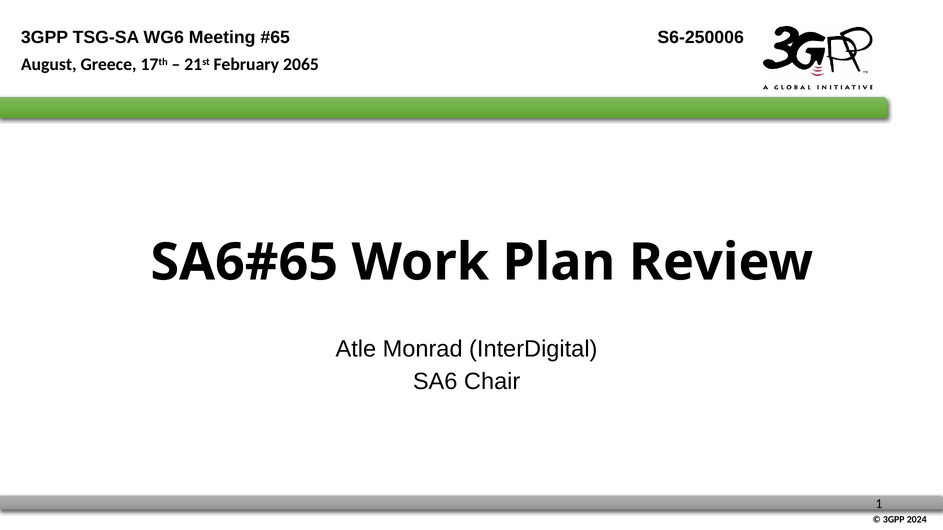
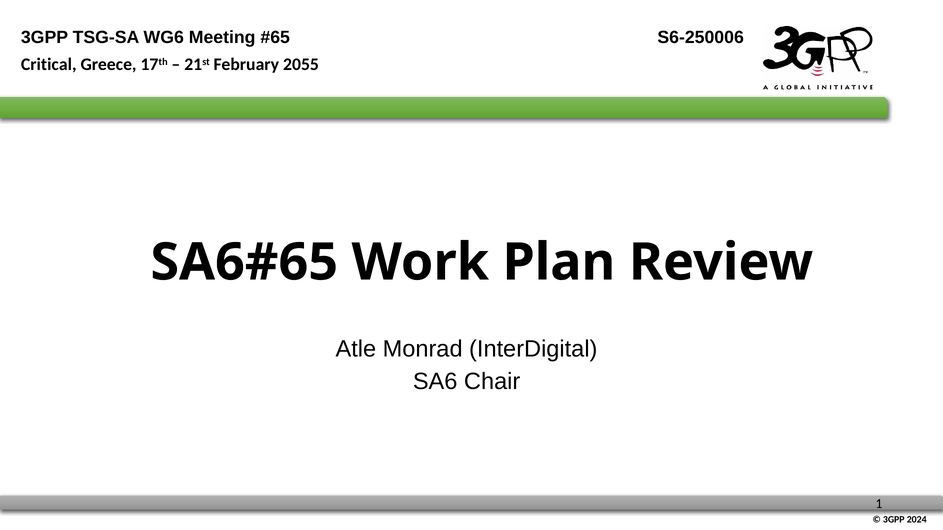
August: August -> Critical
2065: 2065 -> 2055
